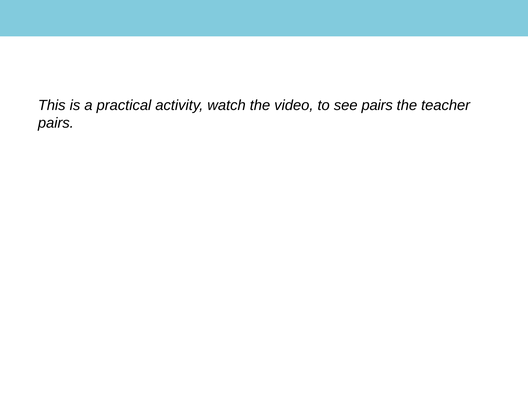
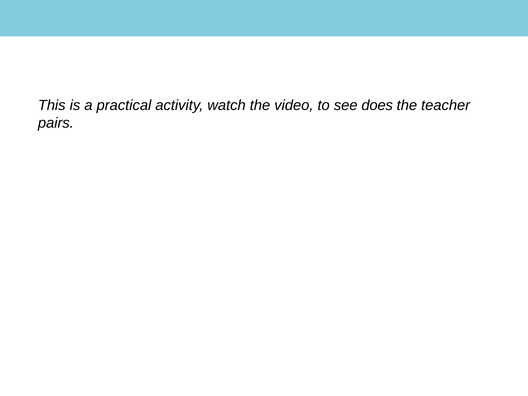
see pairs: pairs -> does
